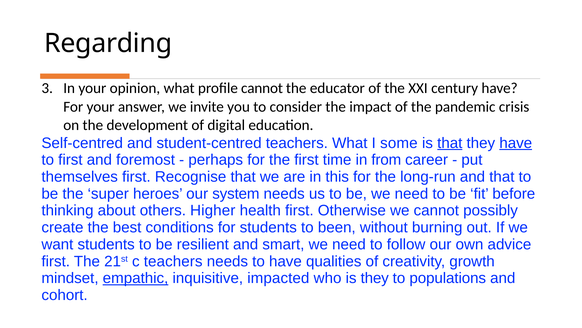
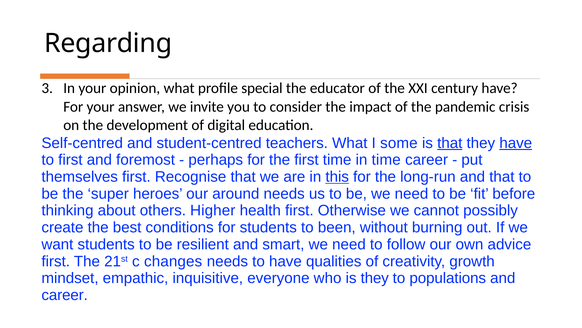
profile cannot: cannot -> special
in from: from -> time
this underline: none -> present
system: system -> around
c teachers: teachers -> changes
empathic underline: present -> none
impacted: impacted -> everyone
cohort at (65, 295): cohort -> career
